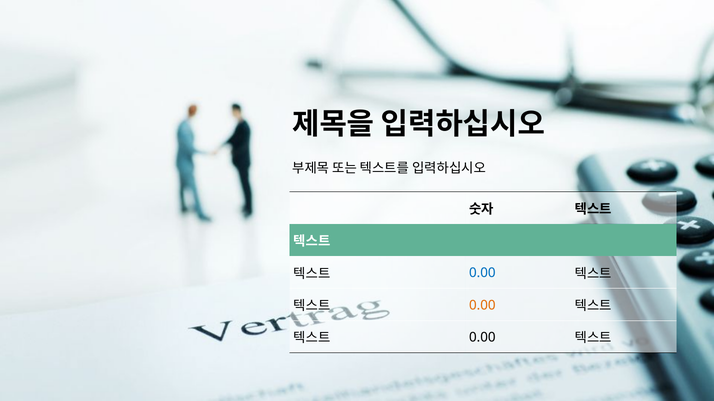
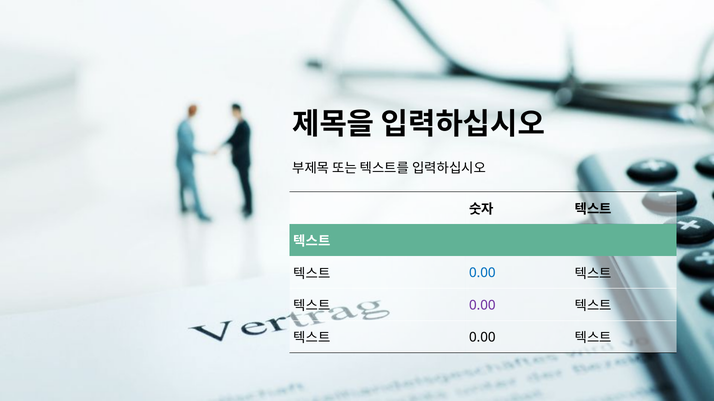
0.00 at (482, 306) colour: orange -> purple
